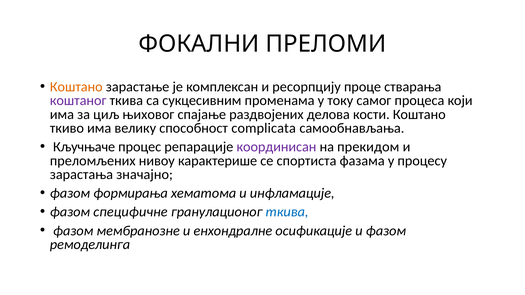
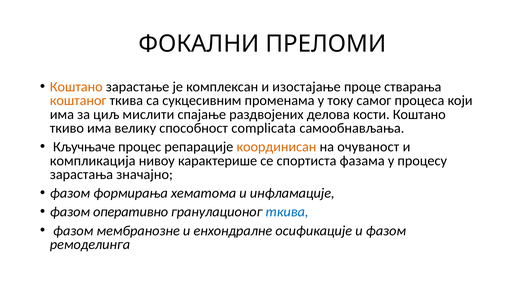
ресорпцију: ресорпцију -> изостајање
коштаног colour: purple -> orange
њиховог: њиховог -> мислити
координисан colour: purple -> orange
прекидом: прекидом -> очуваност
преломљених: преломљених -> компликација
специфичне: специфичне -> оперативно
